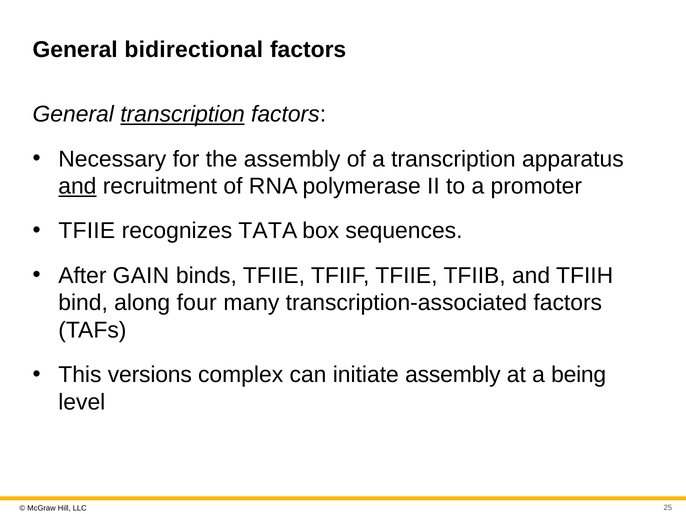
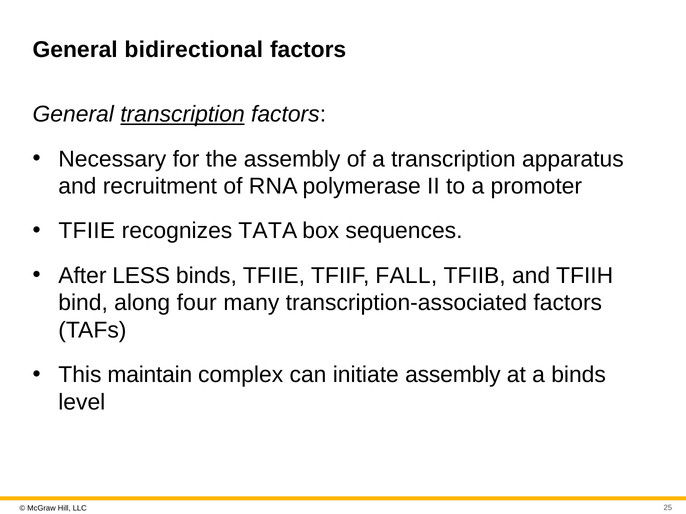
and at (77, 187) underline: present -> none
GAIN: GAIN -> LESS
TFIIF TFIIE: TFIIE -> FALL
versions: versions -> maintain
a being: being -> binds
